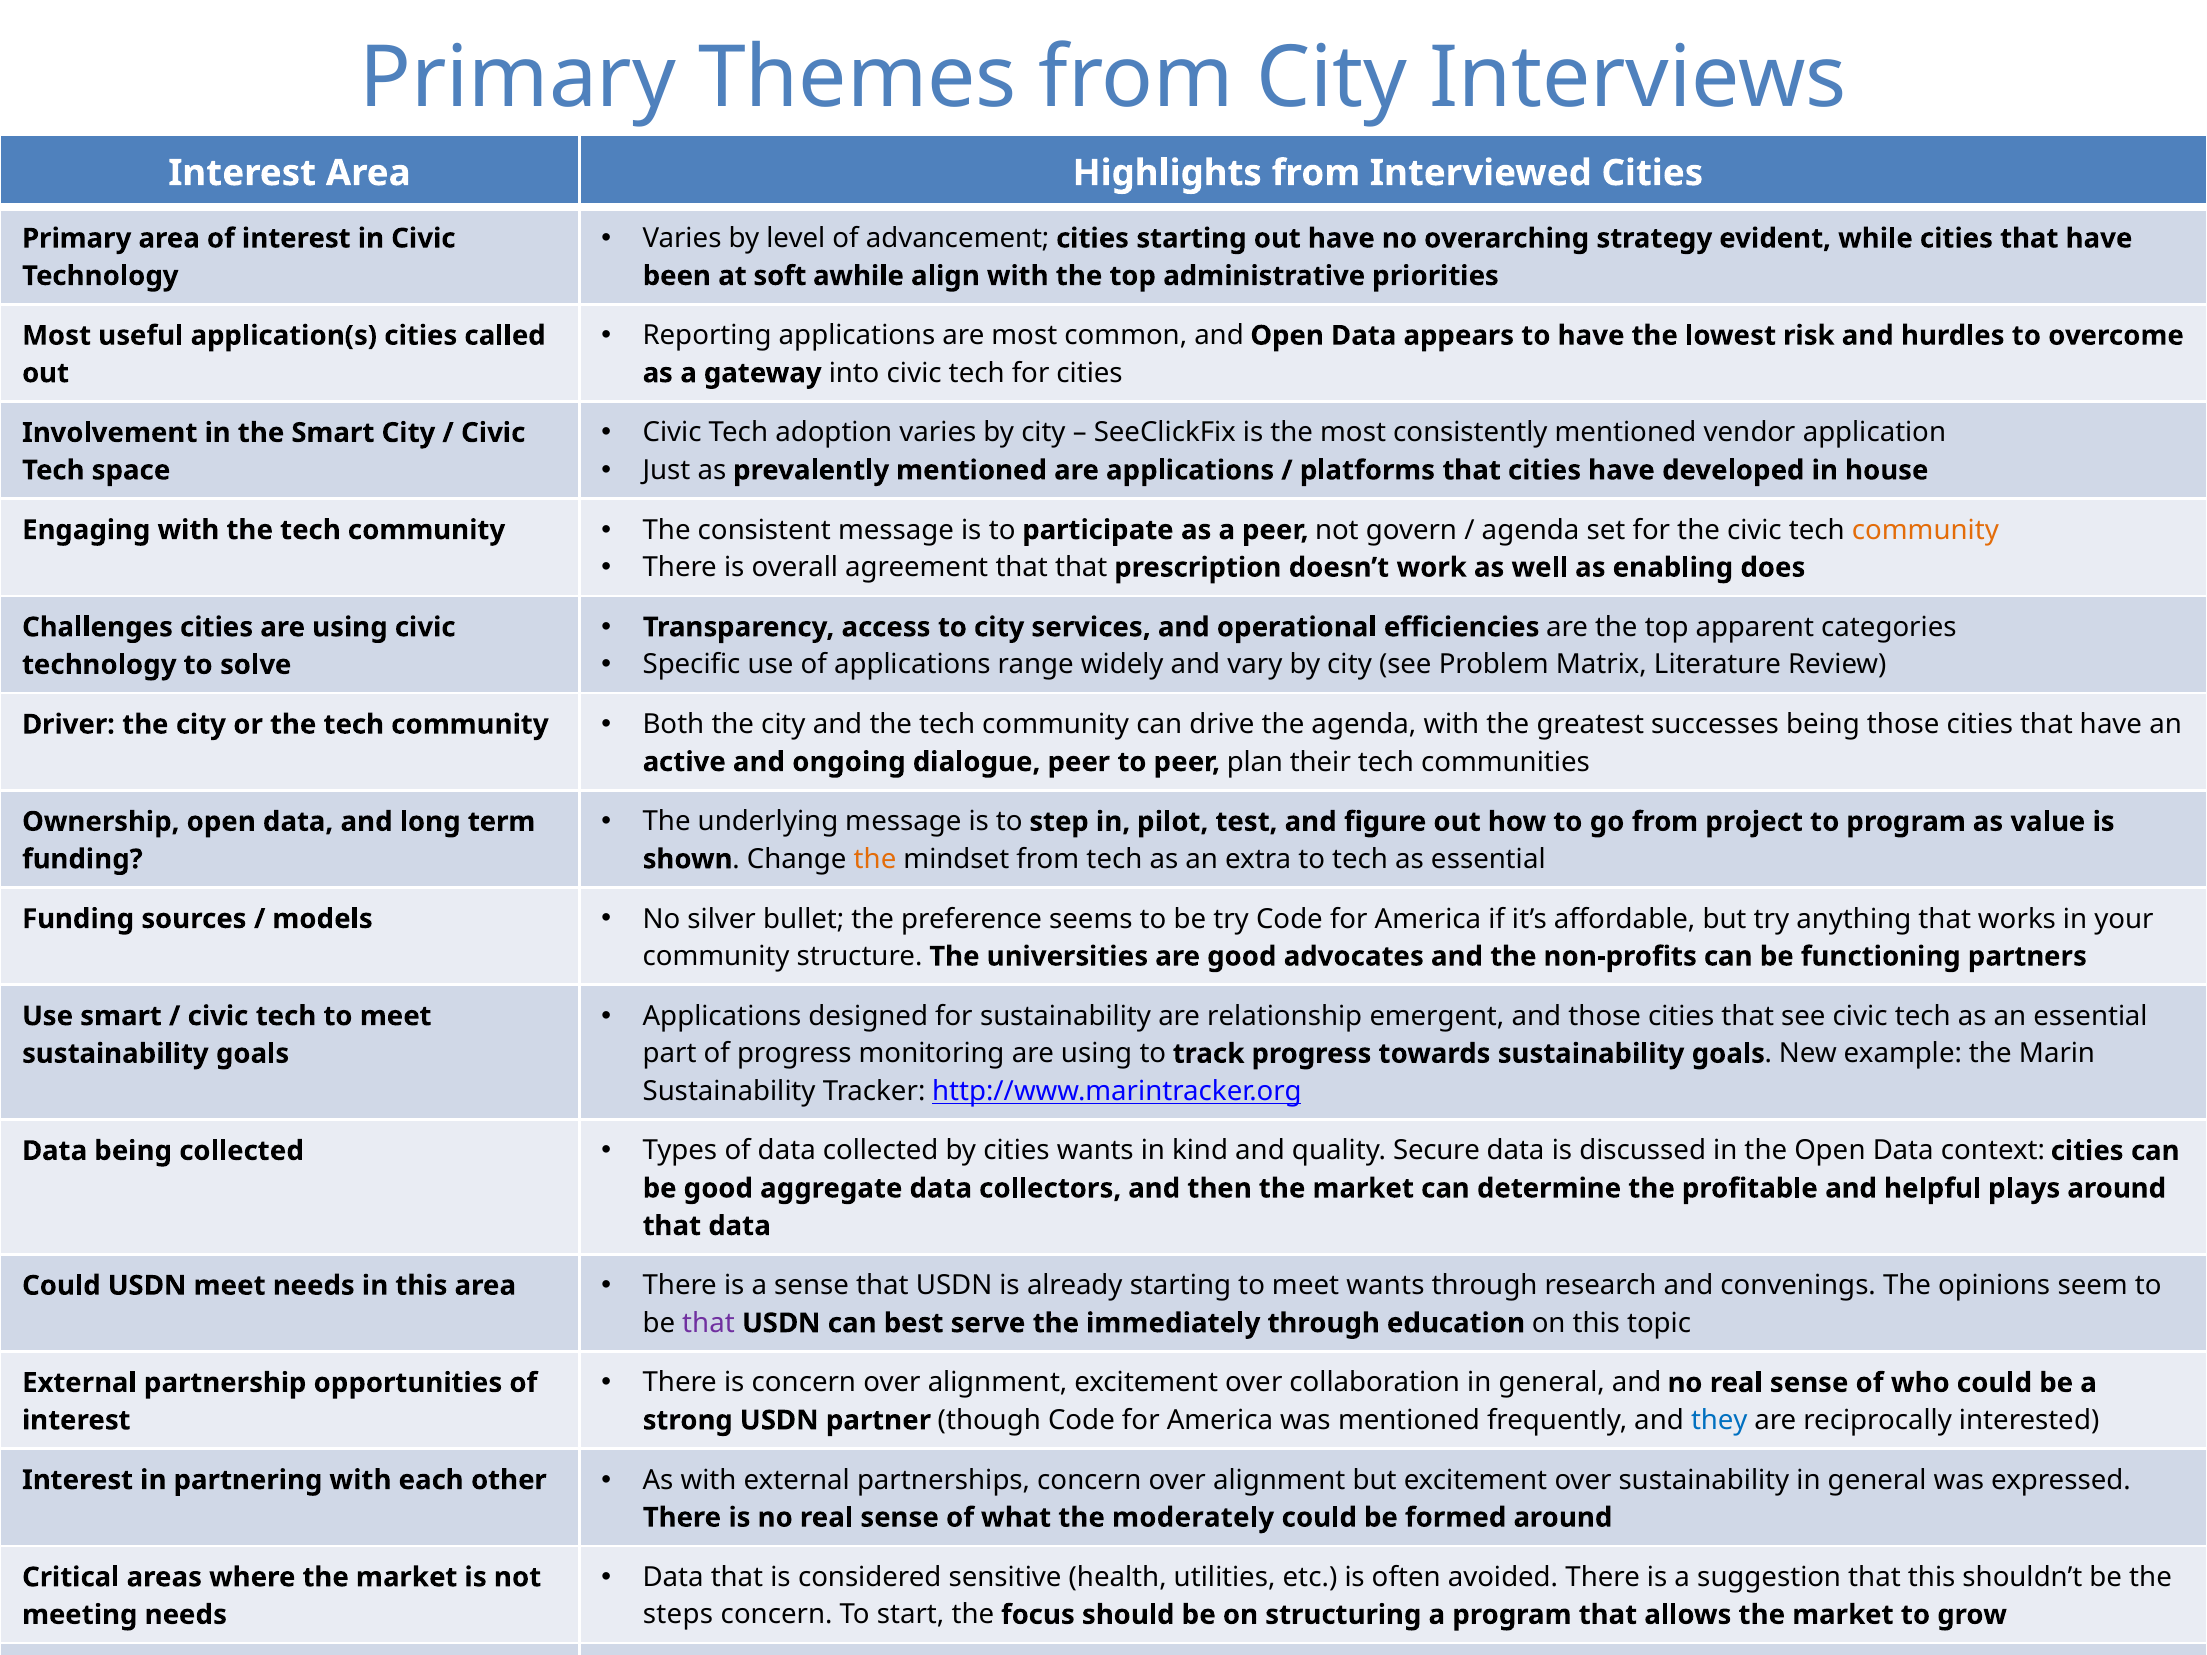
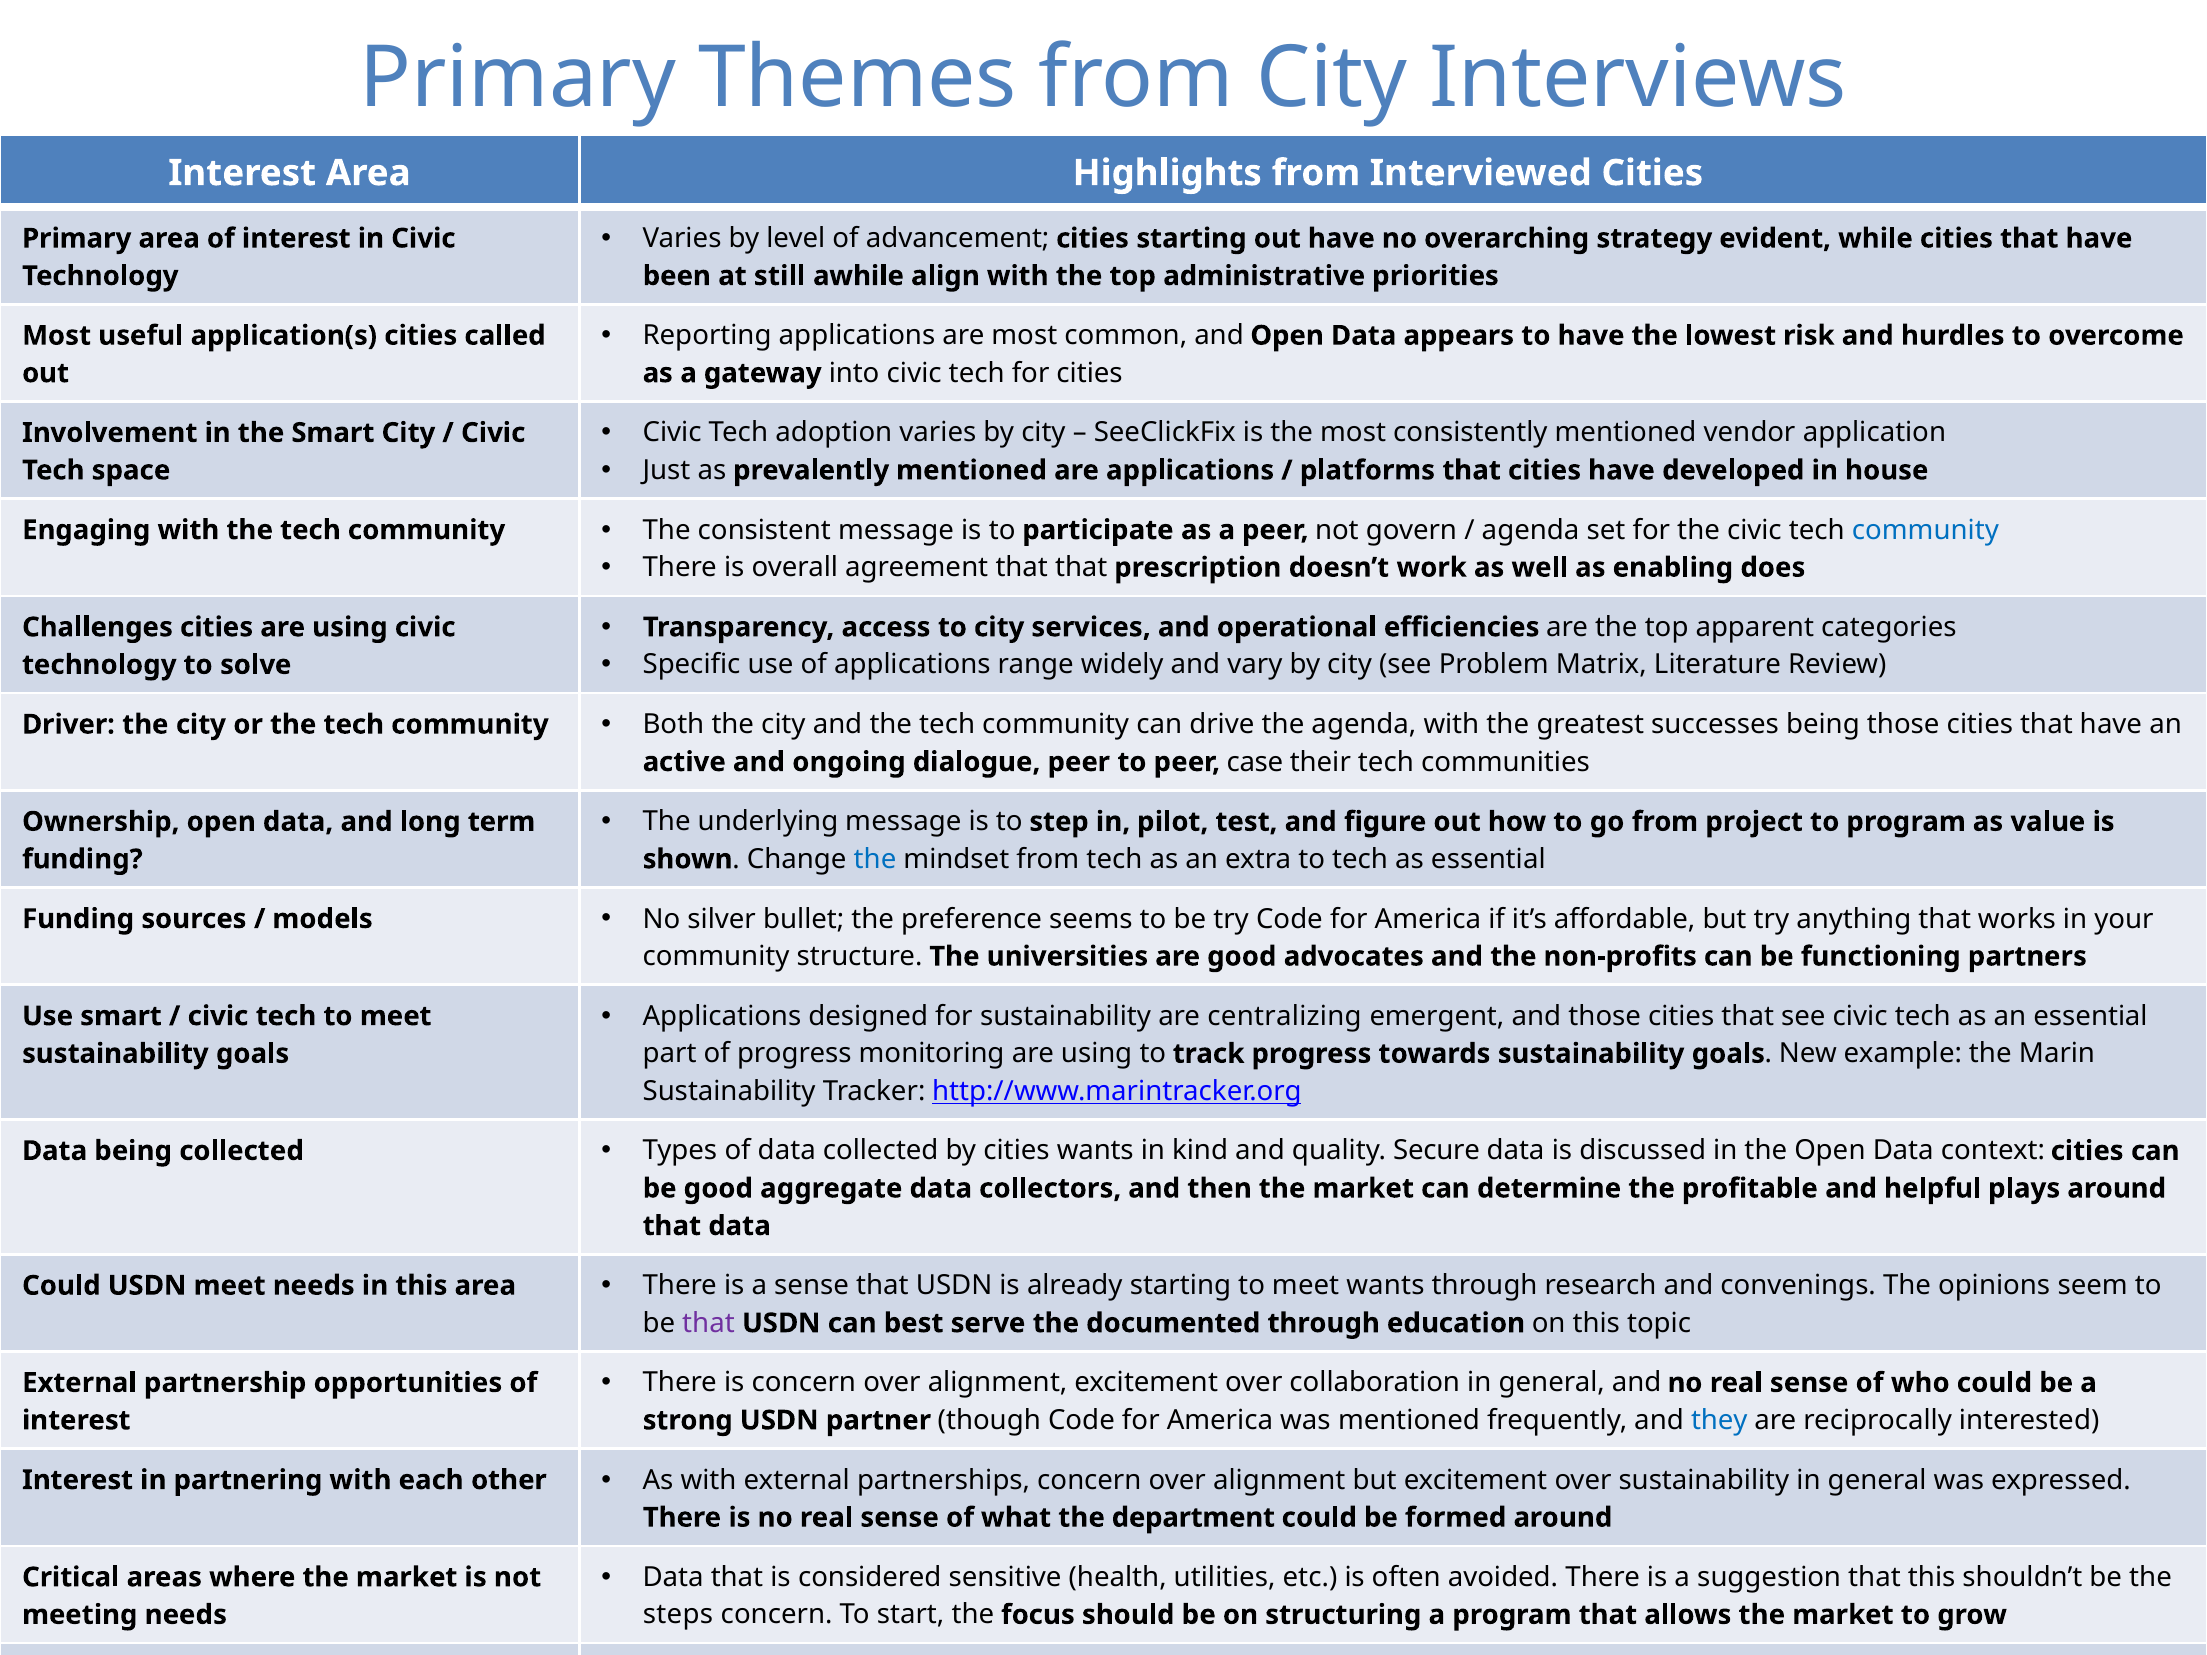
soft: soft -> still
community at (1925, 530) colour: orange -> blue
plan: plan -> case
the at (875, 859) colour: orange -> blue
relationship: relationship -> centralizing
immediately: immediately -> documented
moderately: moderately -> department
